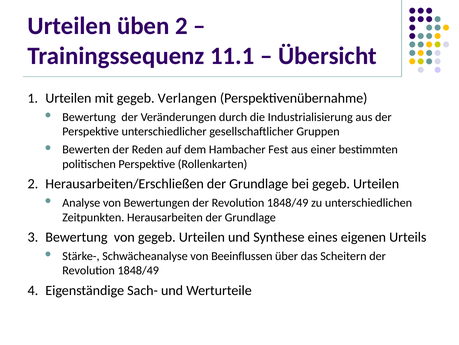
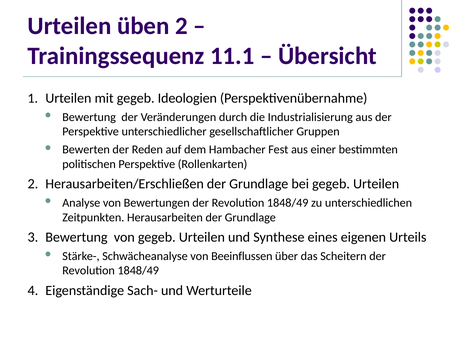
Verlangen: Verlangen -> Ideologien
